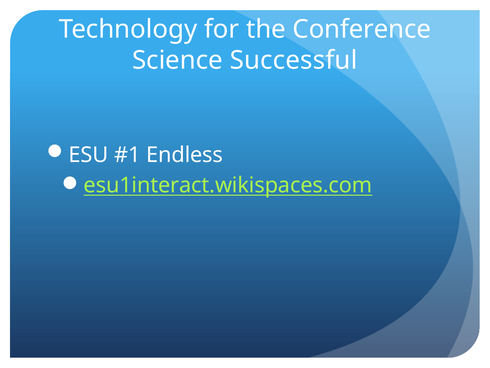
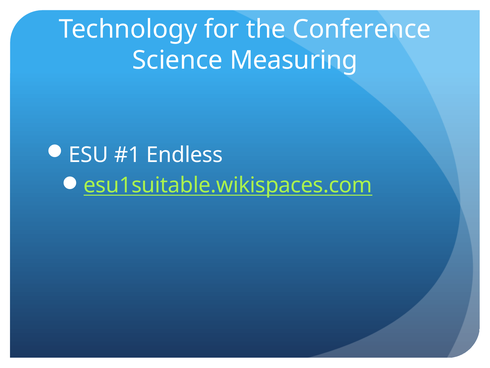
Successful: Successful -> Measuring
esu1interact.wikispaces.com: esu1interact.wikispaces.com -> esu1suitable.wikispaces.com
